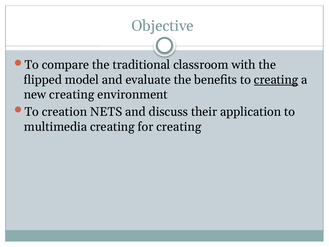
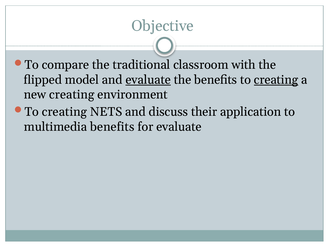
evaluate at (148, 80) underline: none -> present
creation at (64, 112): creation -> creating
multimedia creating: creating -> benefits
for creating: creating -> evaluate
